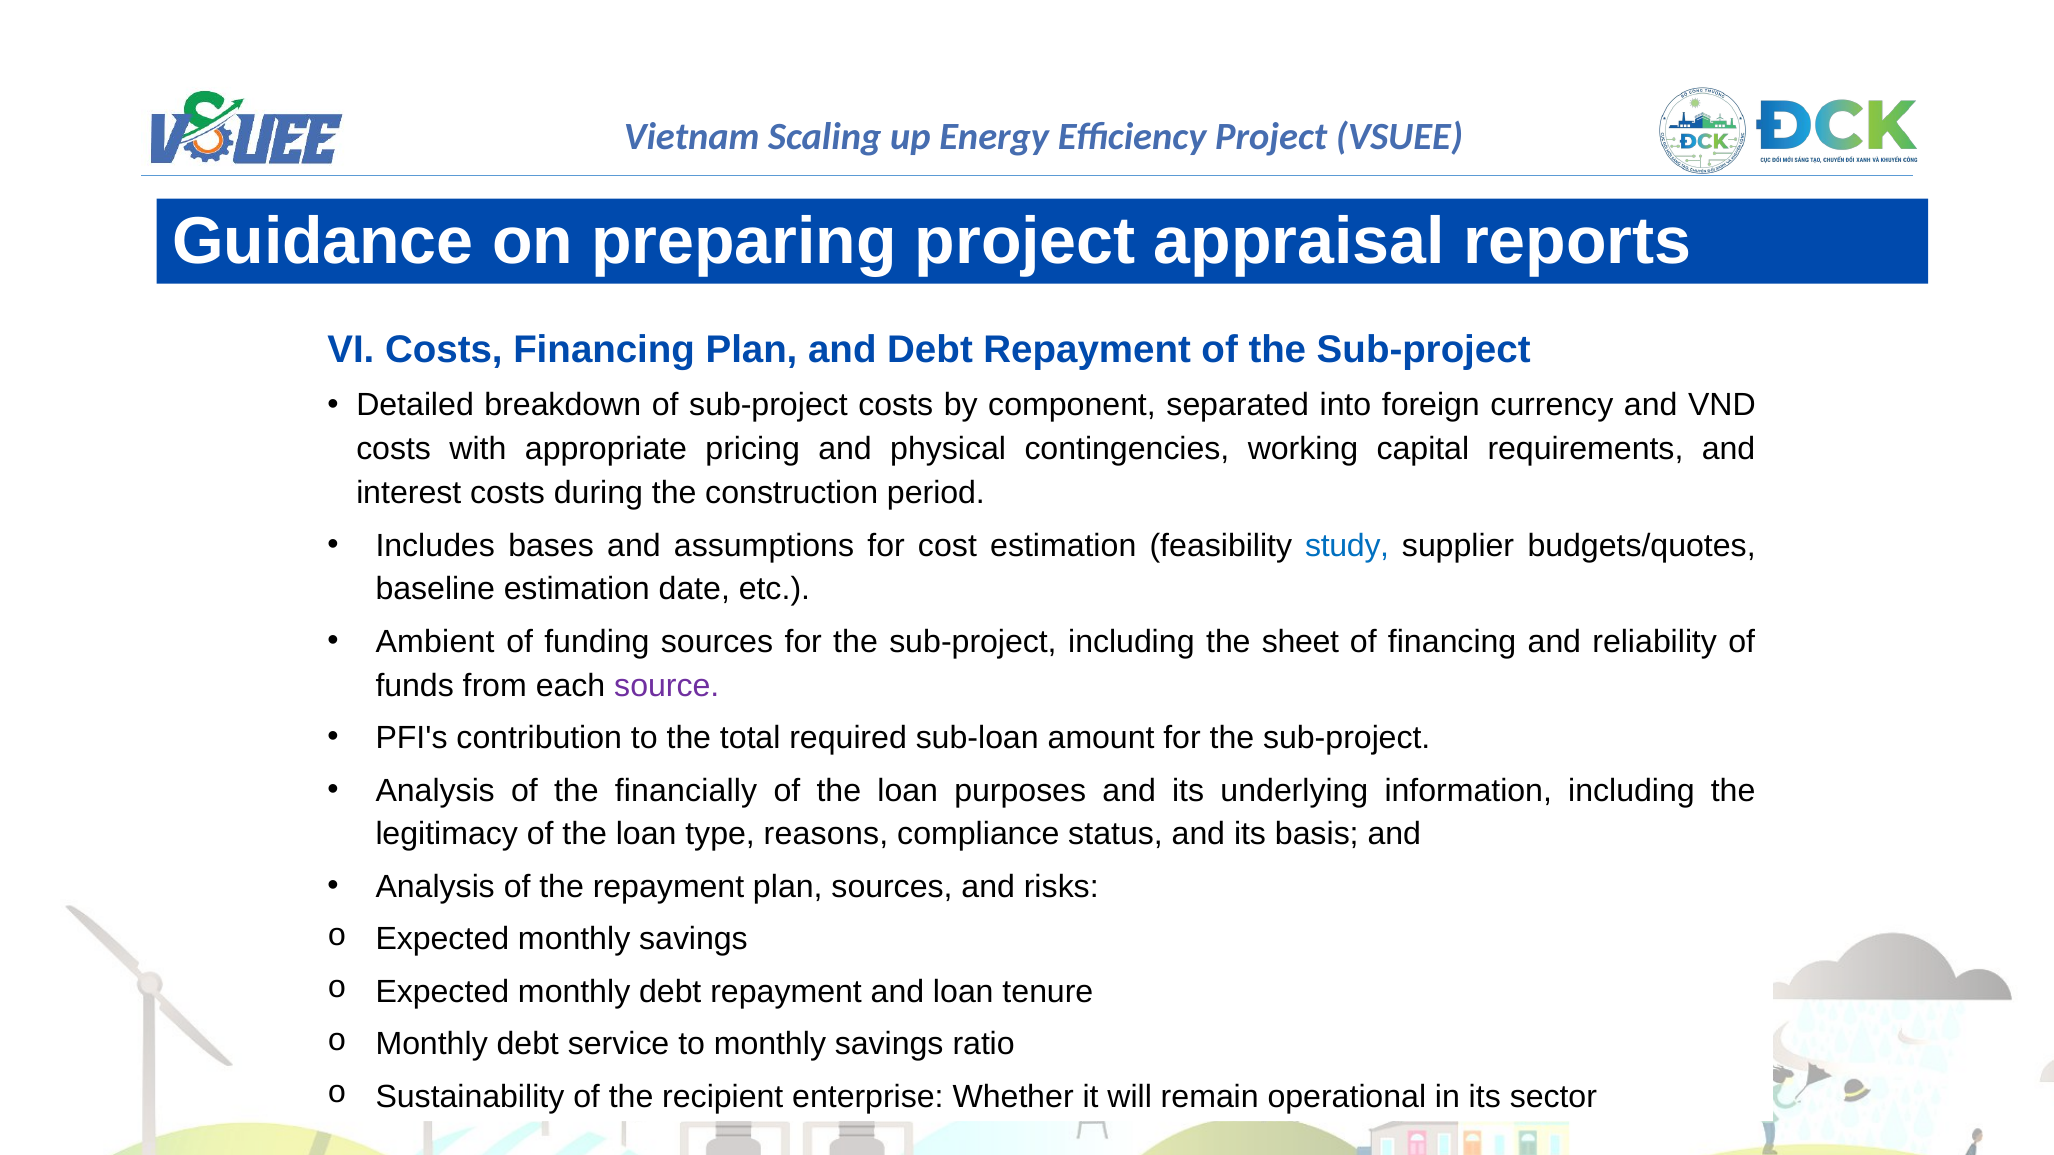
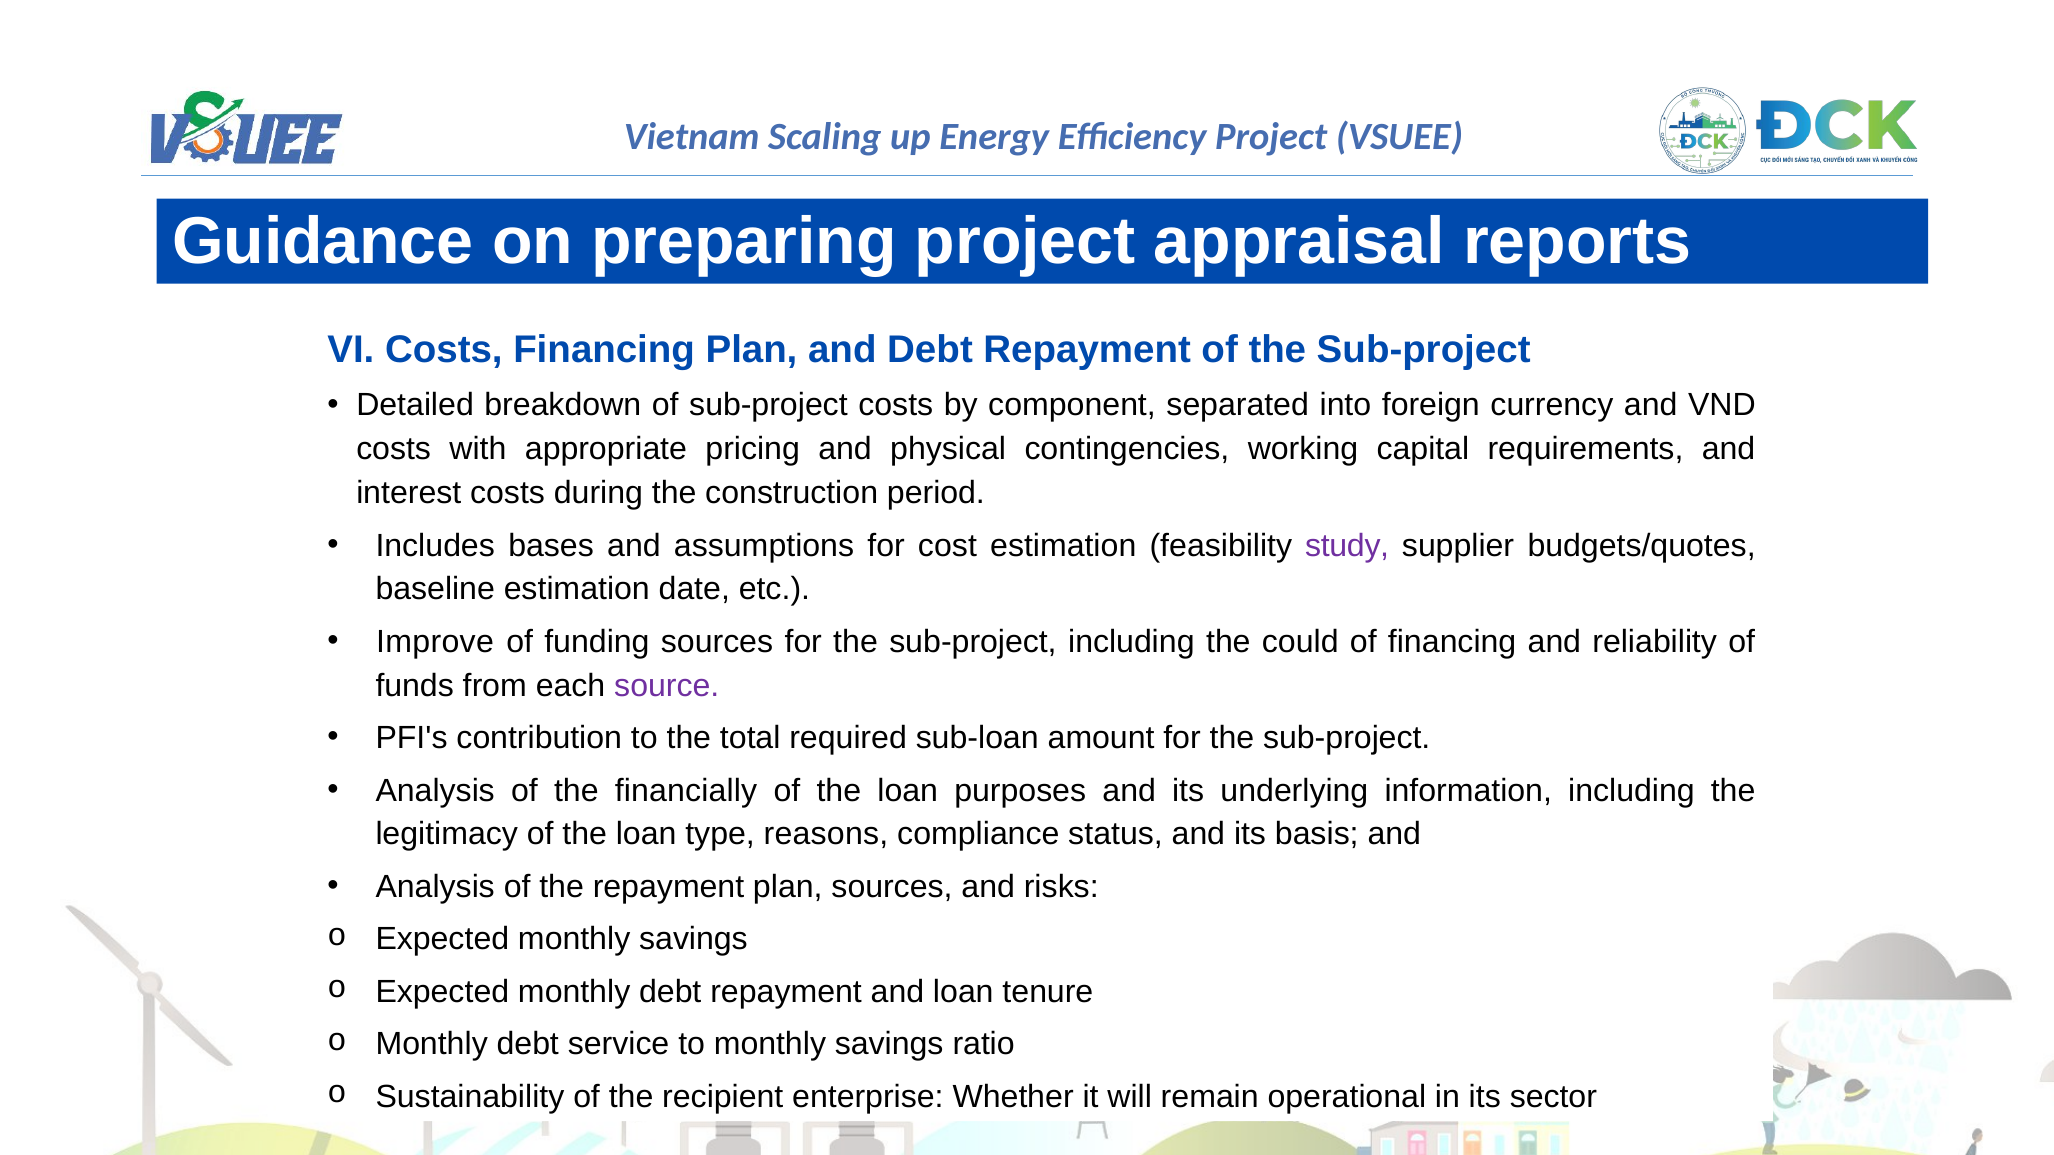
study colour: blue -> purple
Ambient: Ambient -> Improve
sheet: sheet -> could
